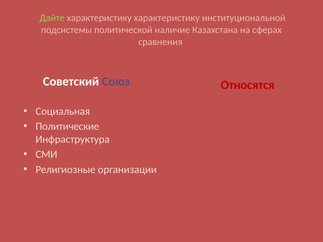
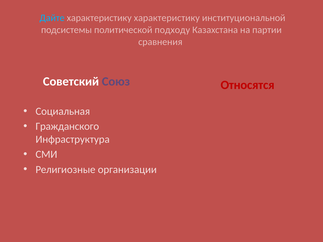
Дайте colour: light green -> light blue
наличие: наличие -> подходу
сферах: сферах -> партии
Политические: Политические -> Гражданского
